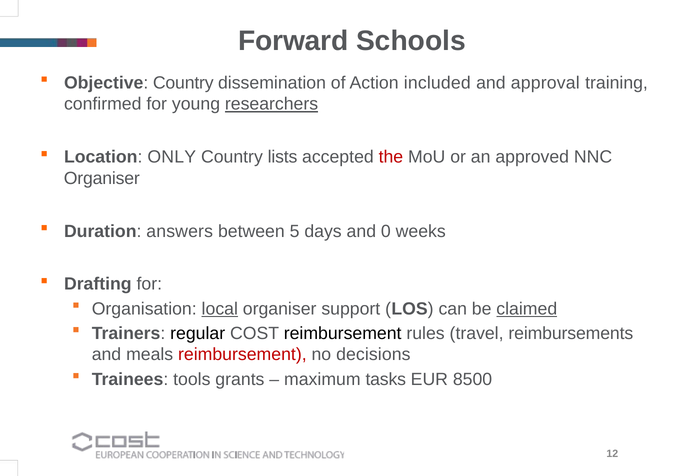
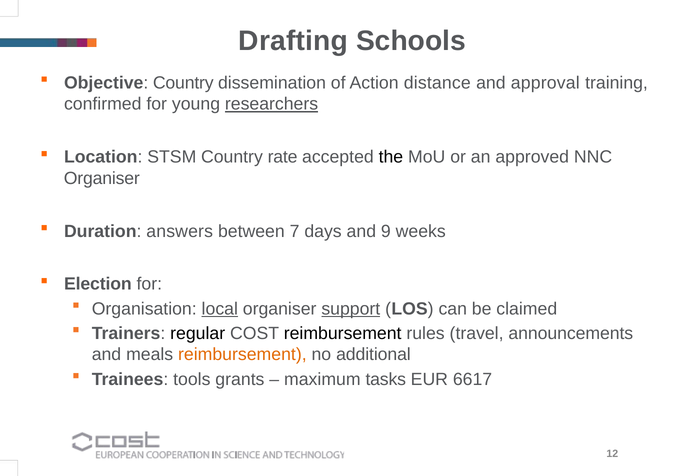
Forward: Forward -> Drafting
included: included -> distance
ONLY: ONLY -> STSM
lists: lists -> rate
the colour: red -> black
5: 5 -> 7
0: 0 -> 9
Drafting: Drafting -> Election
support underline: none -> present
claimed underline: present -> none
reimbursements: reimbursements -> announcements
reimbursement at (242, 355) colour: red -> orange
decisions: decisions -> additional
8500: 8500 -> 6617
